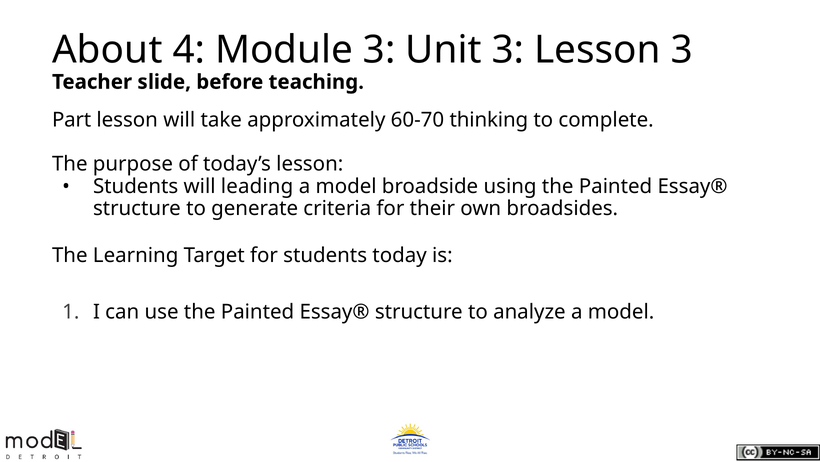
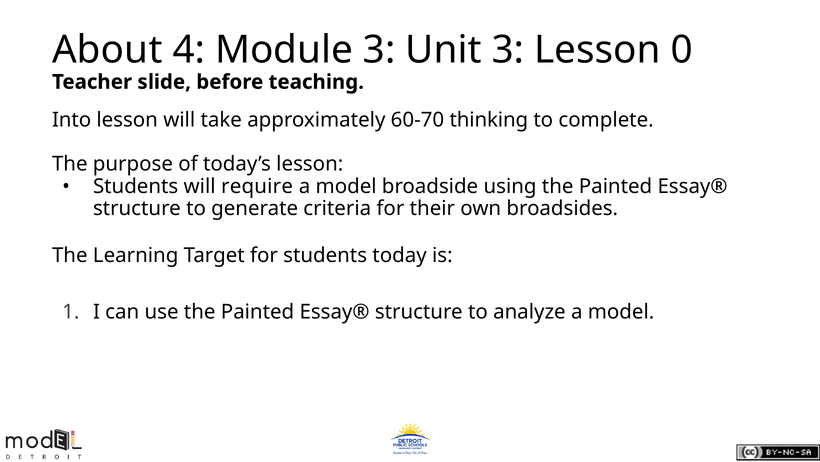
Lesson 3: 3 -> 0
Part: Part -> Into
leading: leading -> require
